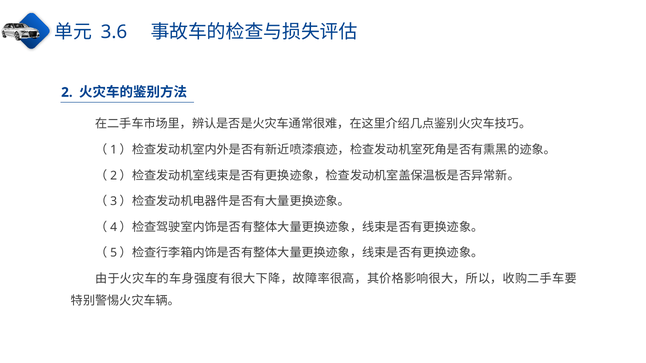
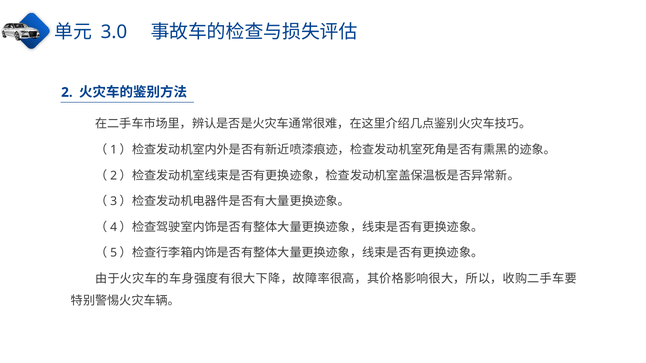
3.6: 3.6 -> 3.0
